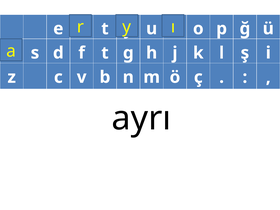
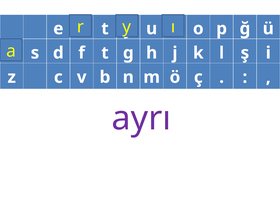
ayrı colour: black -> purple
